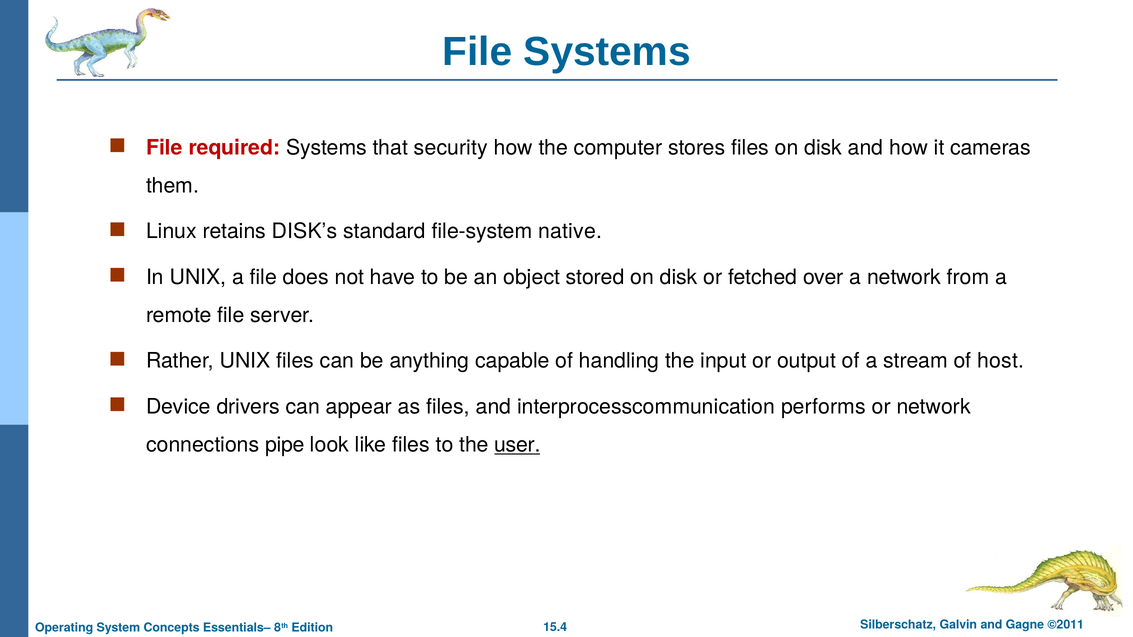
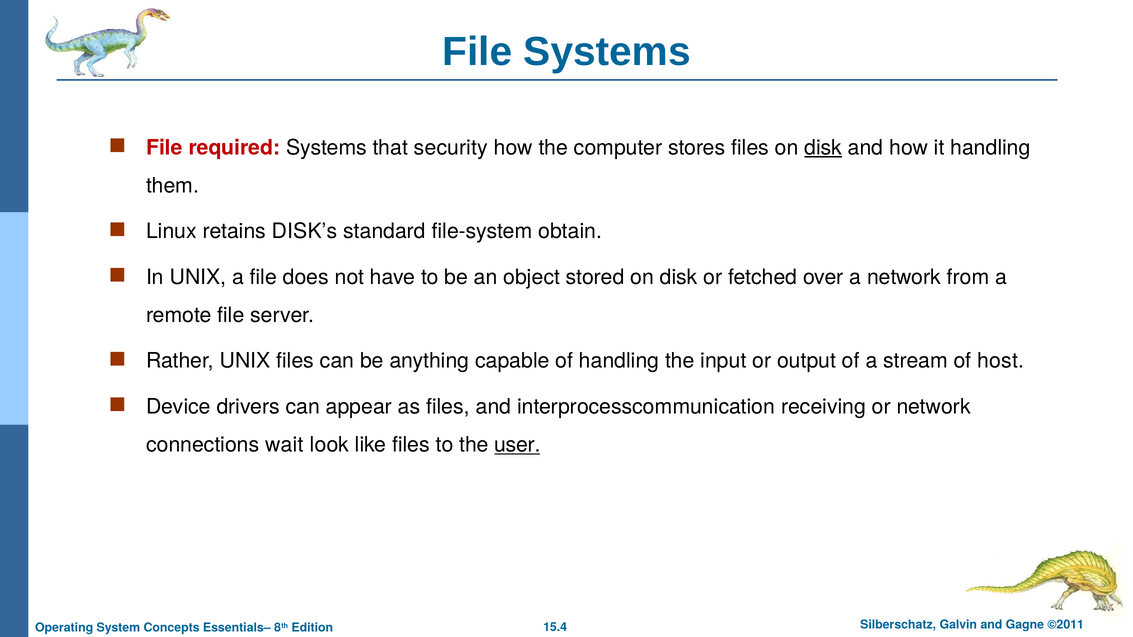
disk at (823, 148) underline: none -> present
it cameras: cameras -> handling
native: native -> obtain
performs: performs -> receiving
pipe: pipe -> wait
